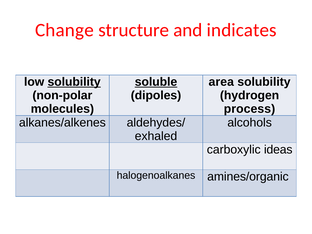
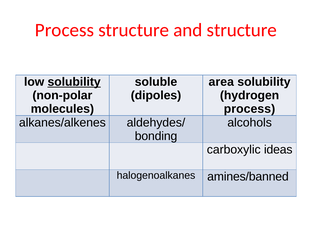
Change at (64, 30): Change -> Process
and indicates: indicates -> structure
soluble underline: present -> none
exhaled: exhaled -> bonding
amines/organic: amines/organic -> amines/banned
